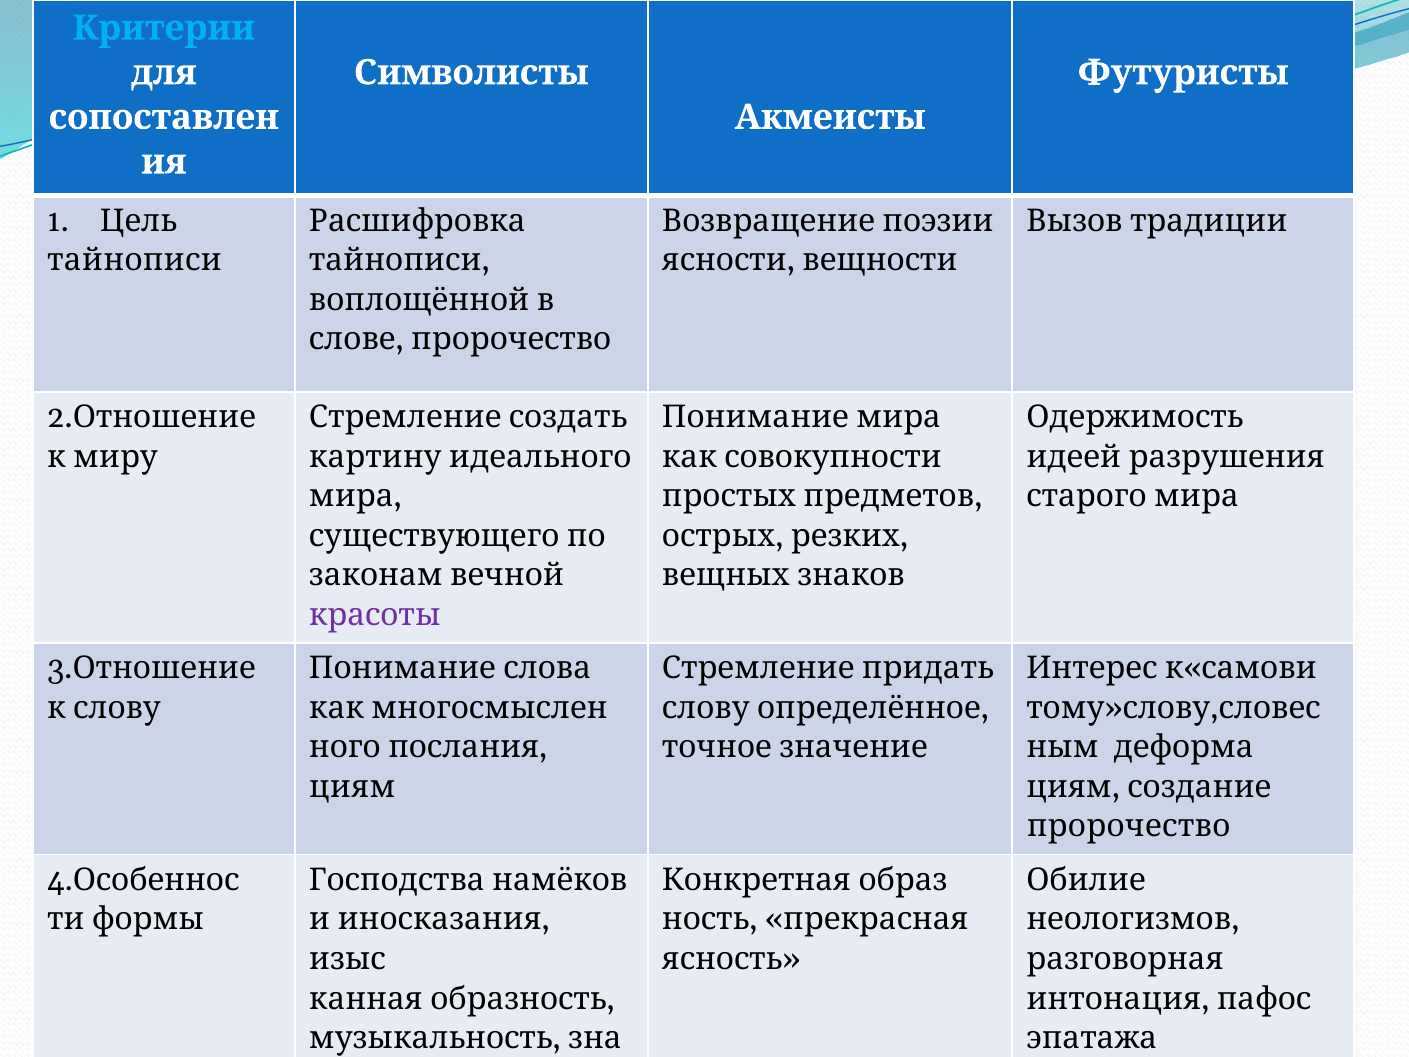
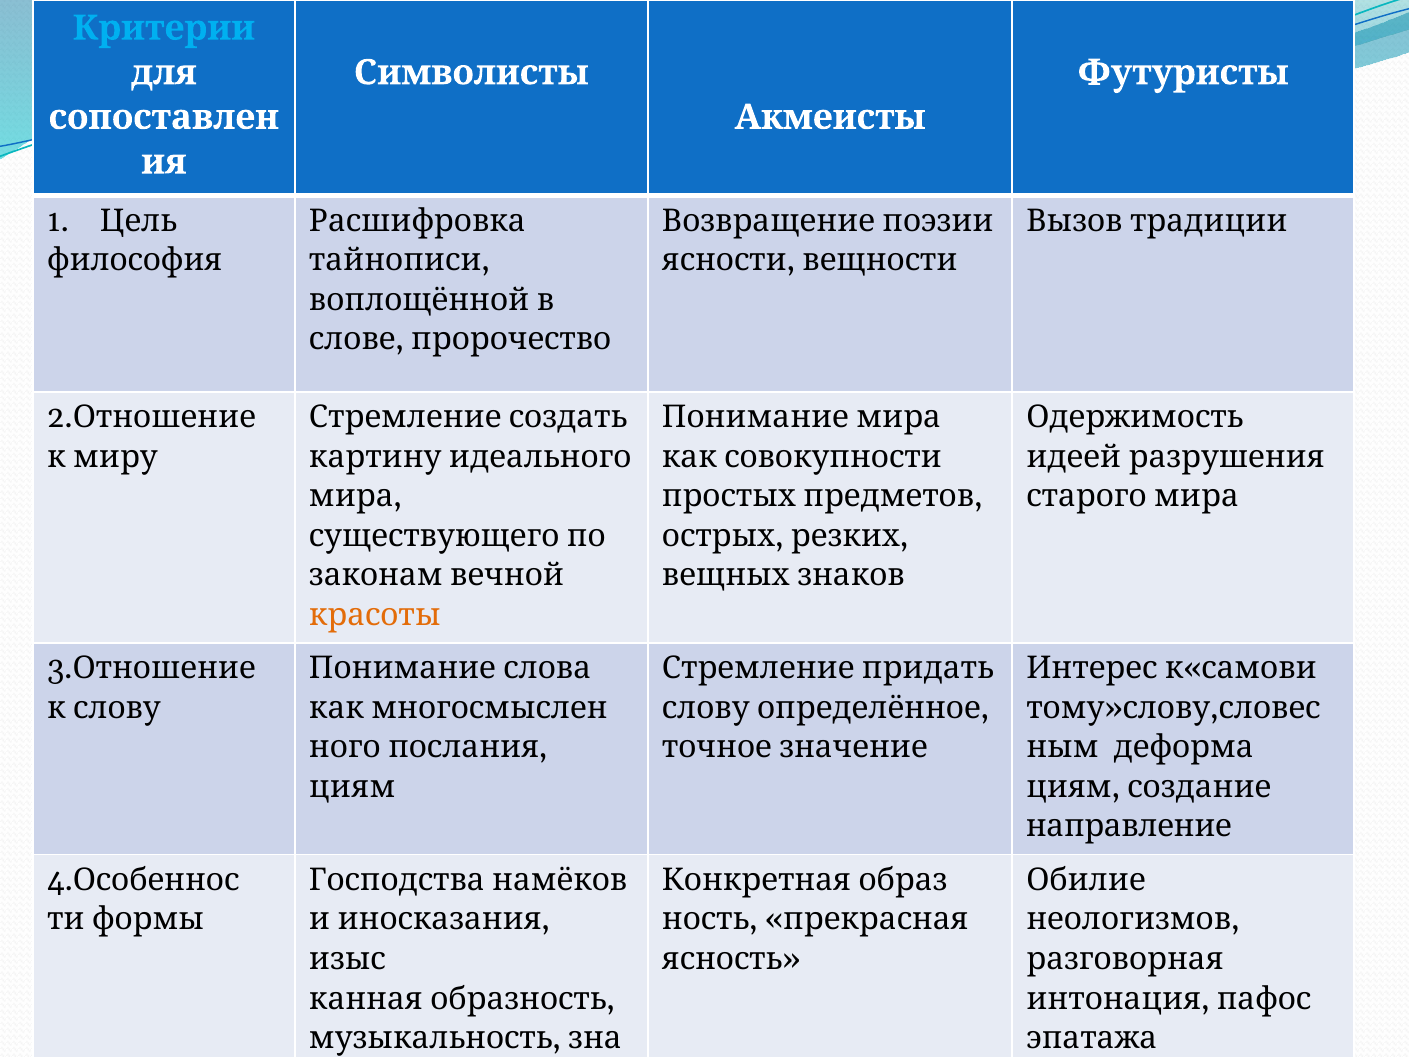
тайнописи at (134, 260): тайнописи -> философия
красоты colour: purple -> orange
пророчество at (1129, 826): пророчество -> направление
